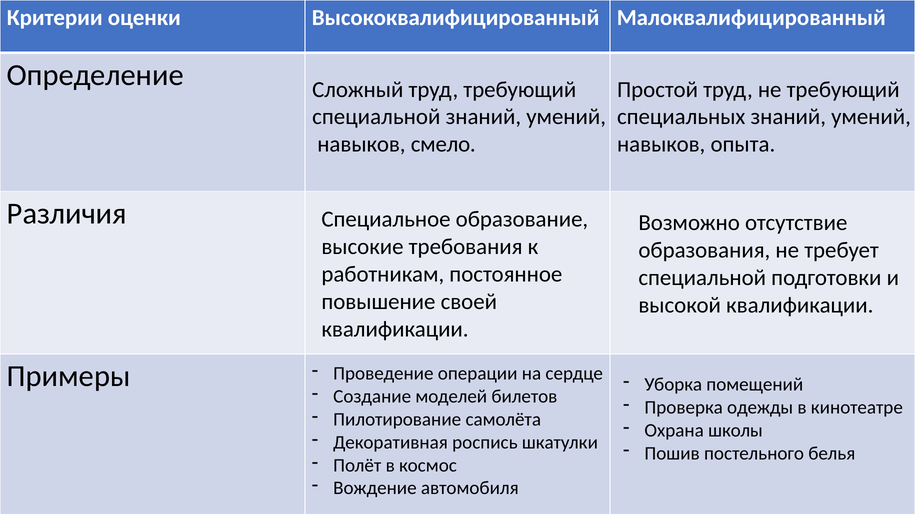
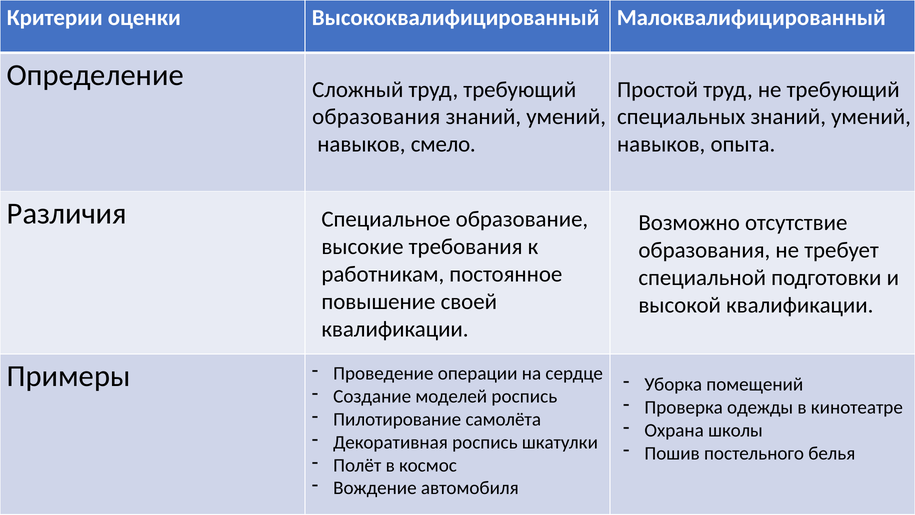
специальной at (376, 117): специальной -> образования
моделей билетов: билетов -> роспись
